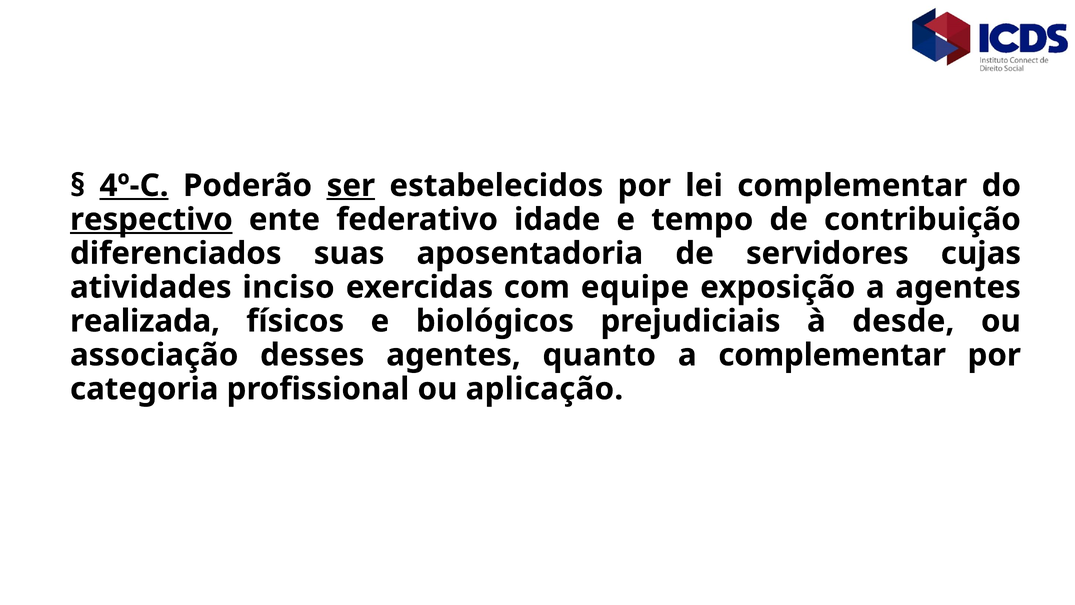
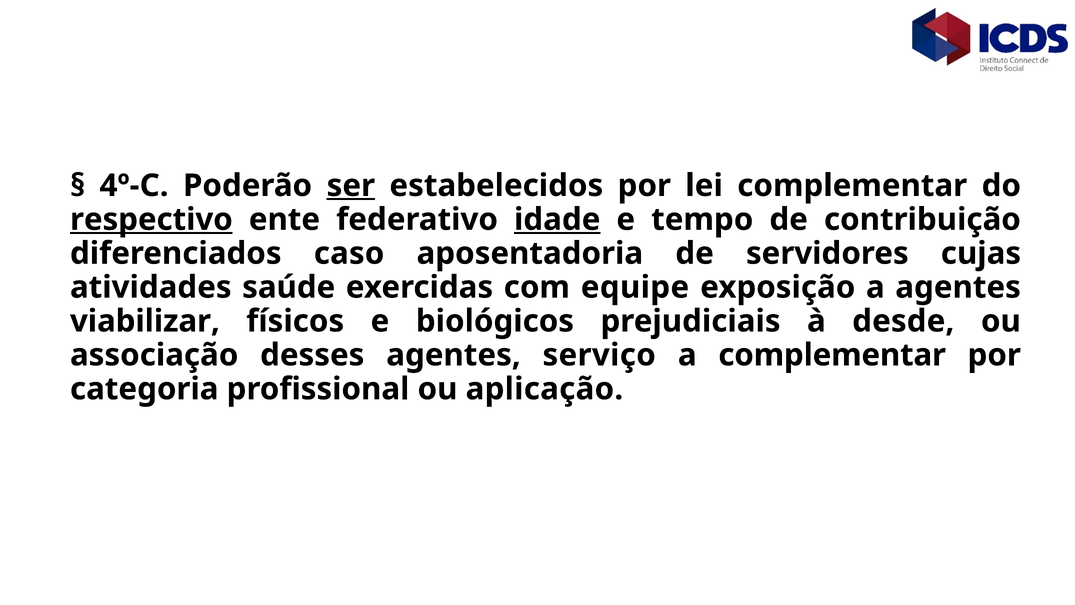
4º-C underline: present -> none
idade underline: none -> present
suas: suas -> caso
inciso: inciso -> saúde
realizada: realizada -> viabilizar
quanto: quanto -> serviço
